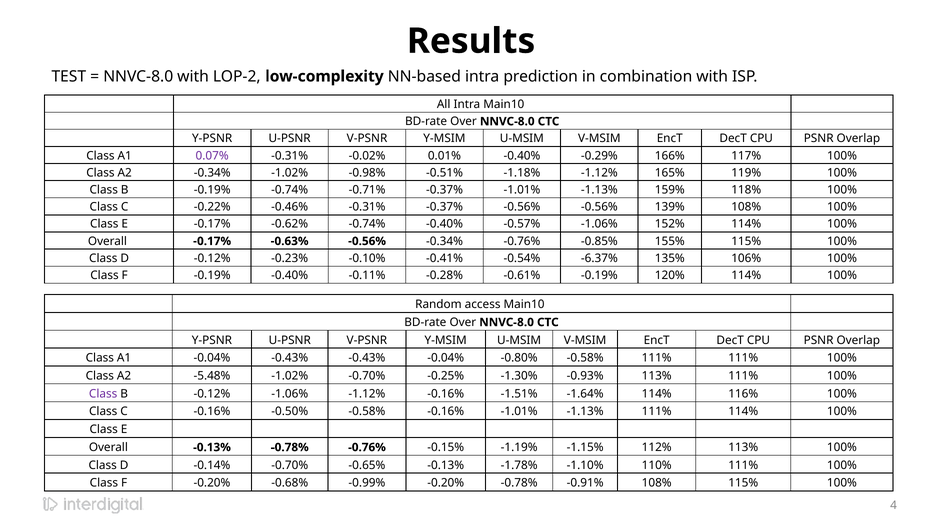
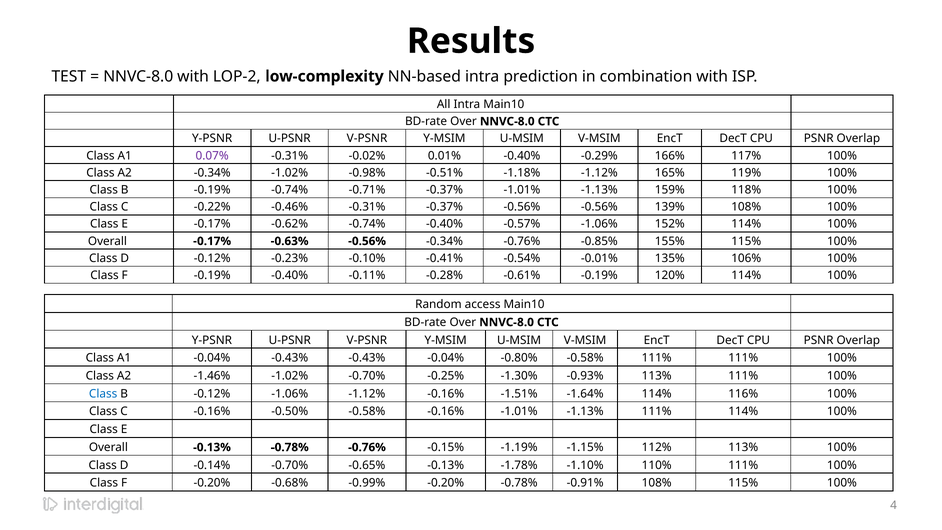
-6.37%: -6.37% -> -0.01%
-5.48%: -5.48% -> -1.46%
Class at (103, 394) colour: purple -> blue
